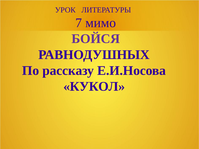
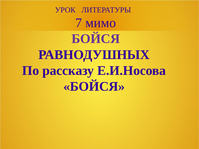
КУКОЛ at (94, 87): КУКОЛ -> БОЙСЯ
